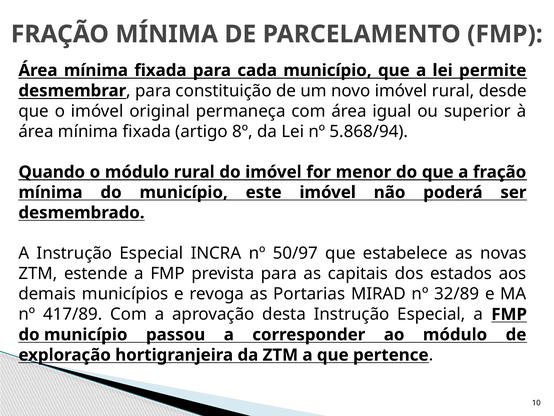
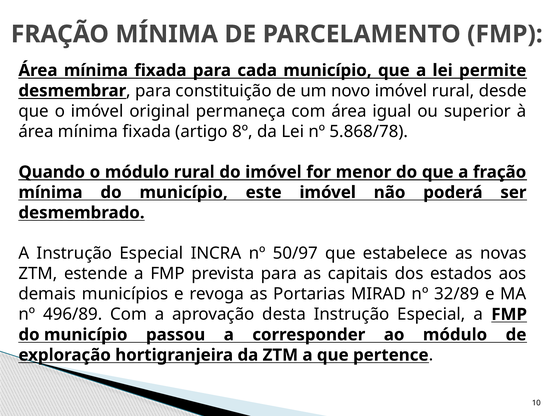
5.868/94: 5.868/94 -> 5.868/78
417/89: 417/89 -> 496/89
